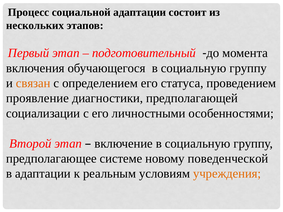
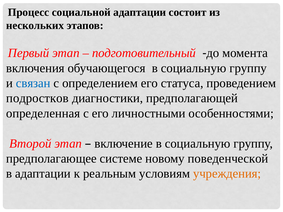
связан colour: orange -> blue
проявление: проявление -> подростков
социализации: социализации -> определенная
